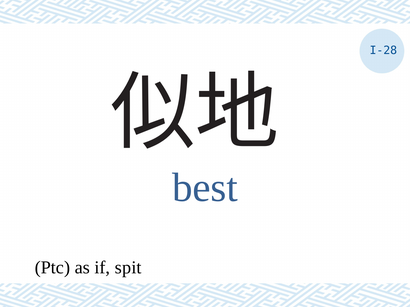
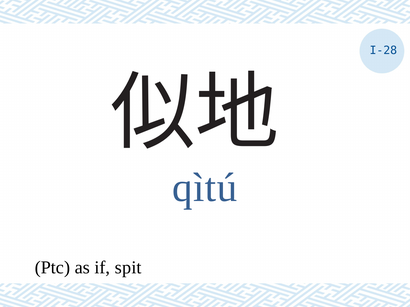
best: best -> qìtú
